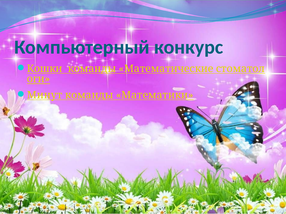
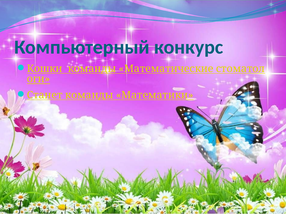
Минут: Минут -> Станет
